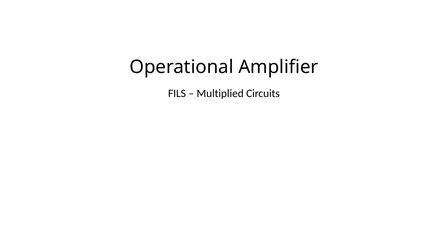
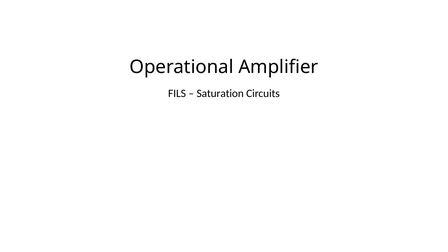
Multiplied: Multiplied -> Saturation
